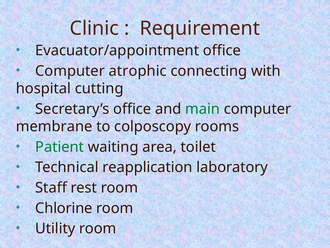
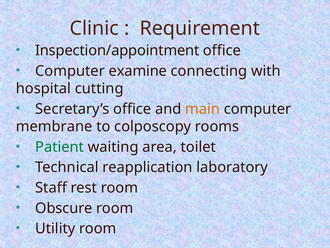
Evacuator/appointment: Evacuator/appointment -> Inspection/appointment
atrophic: atrophic -> examine
main colour: green -> orange
Chlorine: Chlorine -> Obscure
